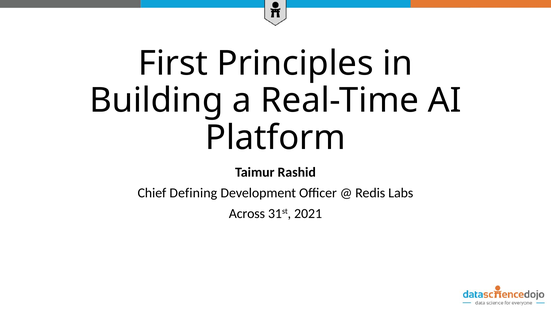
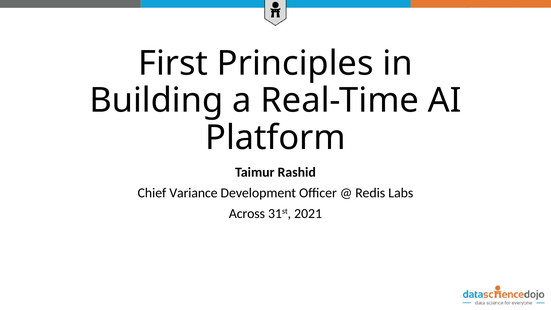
Defining: Defining -> Variance
